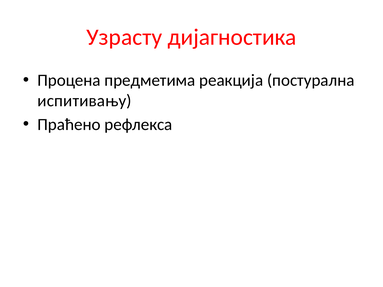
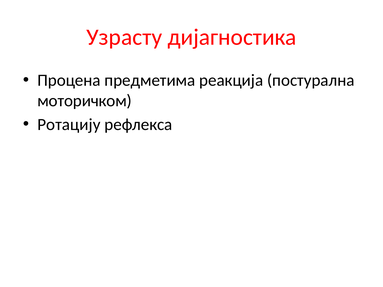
испитивању: испитивању -> моторичком
Праћено: Праћено -> Ротацију
